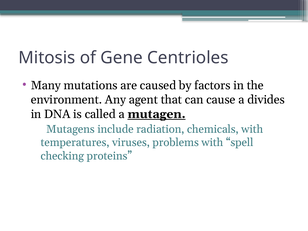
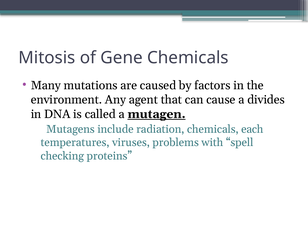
Gene Centrioles: Centrioles -> Chemicals
chemicals with: with -> each
